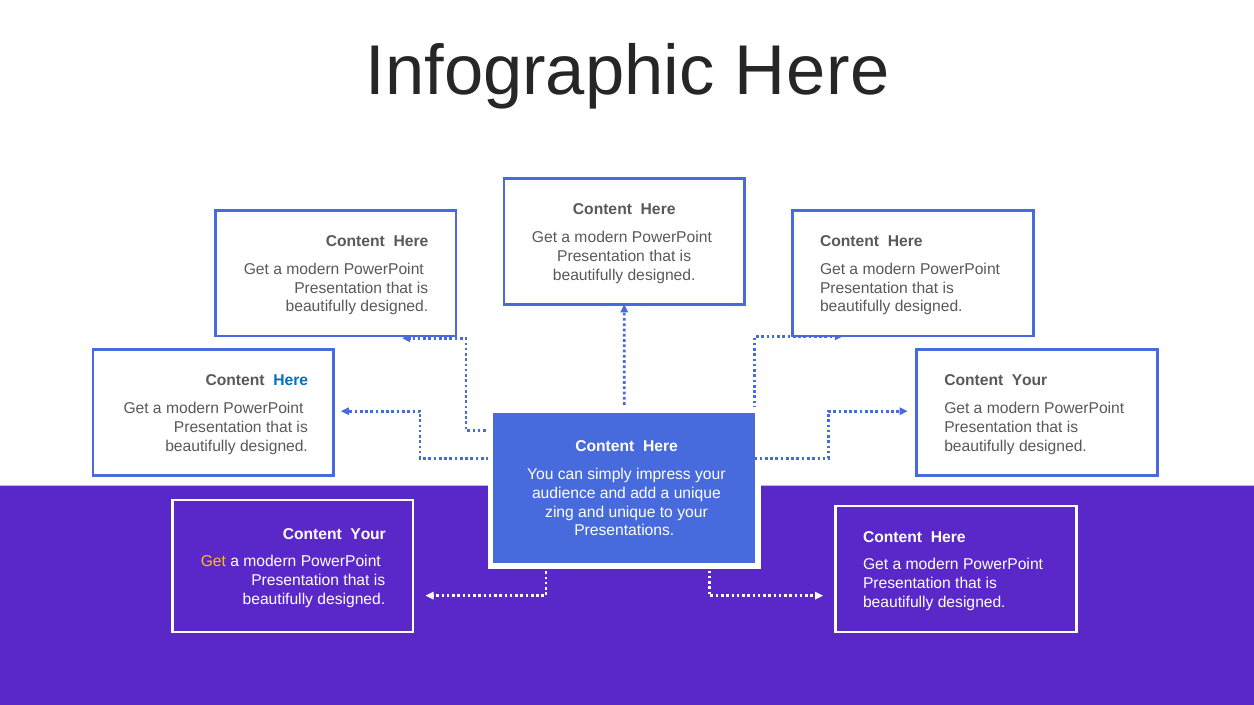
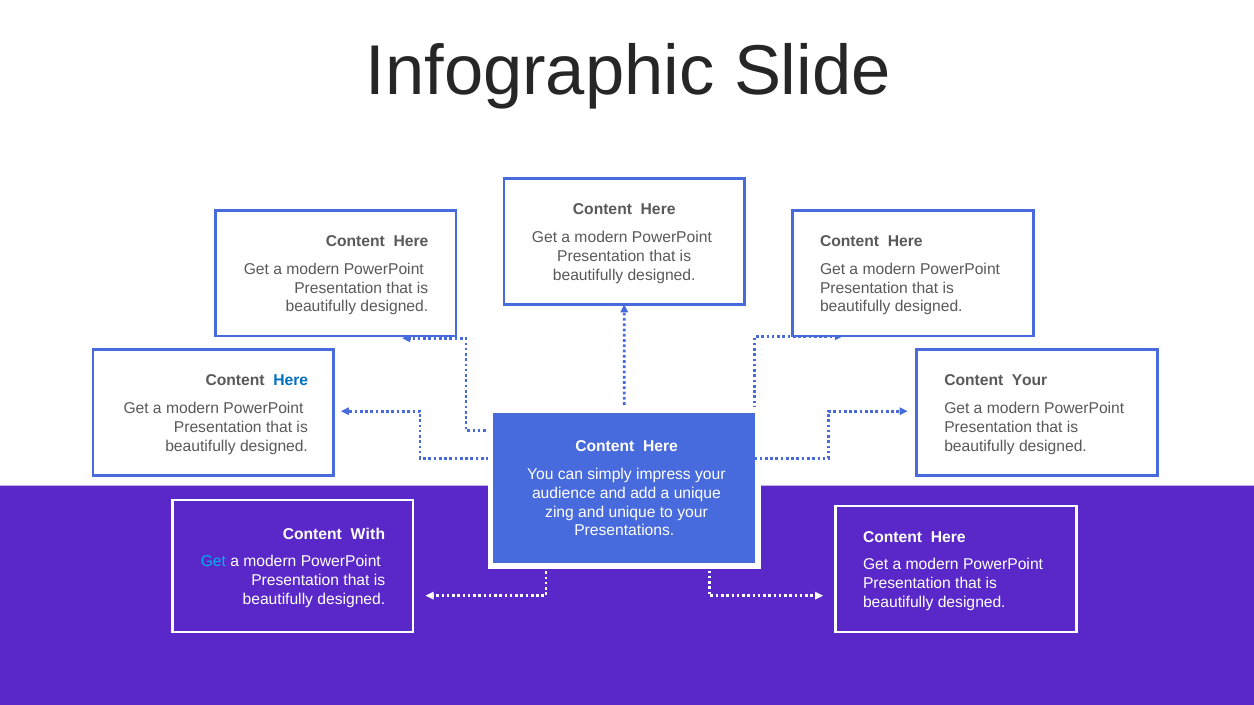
Infographic Here: Here -> Slide
Your at (368, 534): Your -> With
Get at (213, 562) colour: yellow -> light blue
